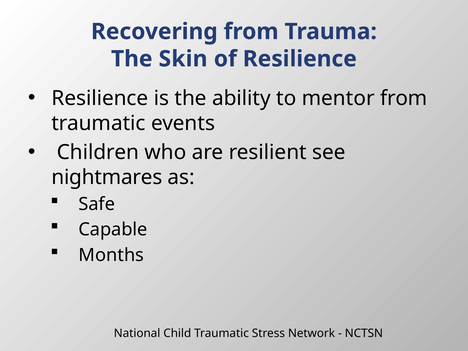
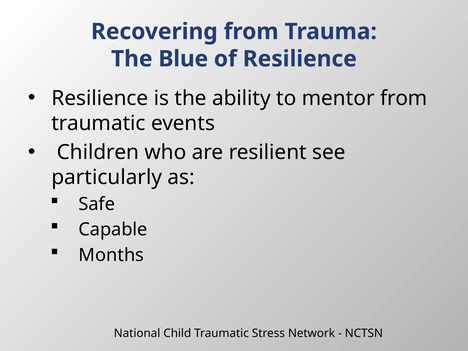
Skin: Skin -> Blue
nightmares: nightmares -> particularly
